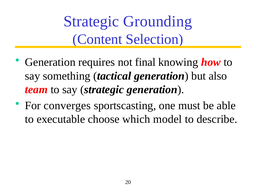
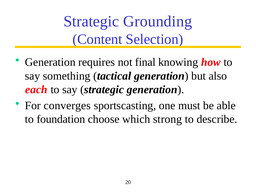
team: team -> each
executable: executable -> foundation
model: model -> strong
